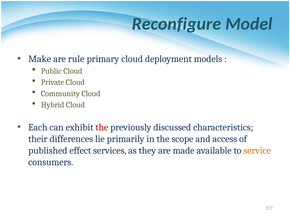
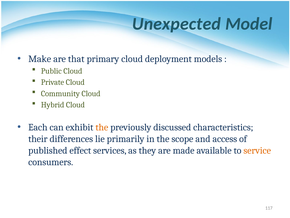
Reconfigure: Reconfigure -> Unexpected
rule: rule -> that
the at (102, 127) colour: red -> orange
